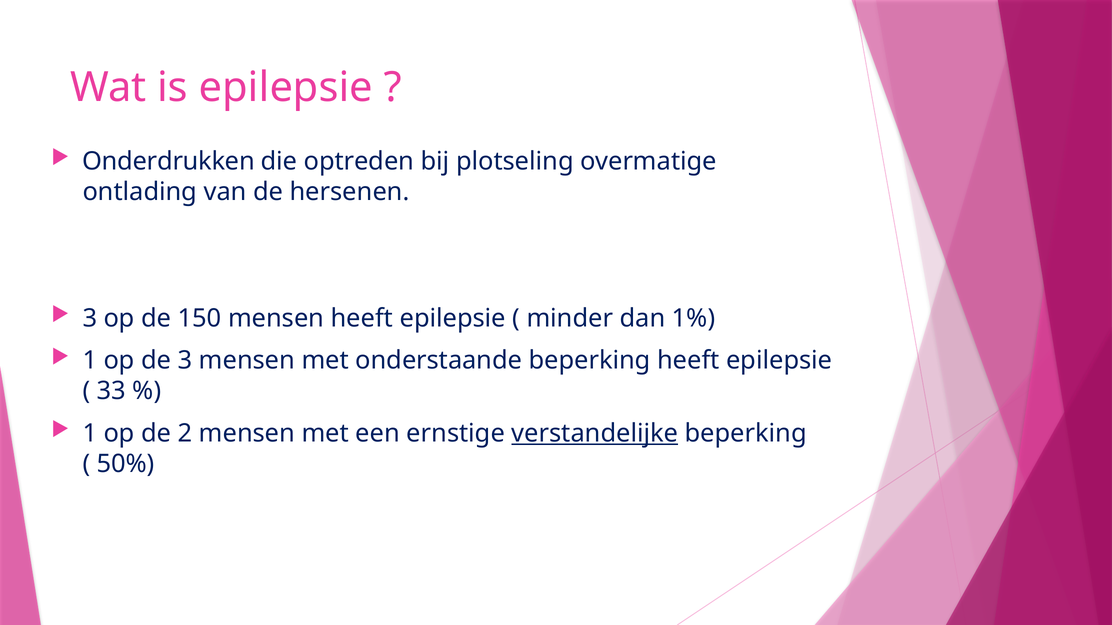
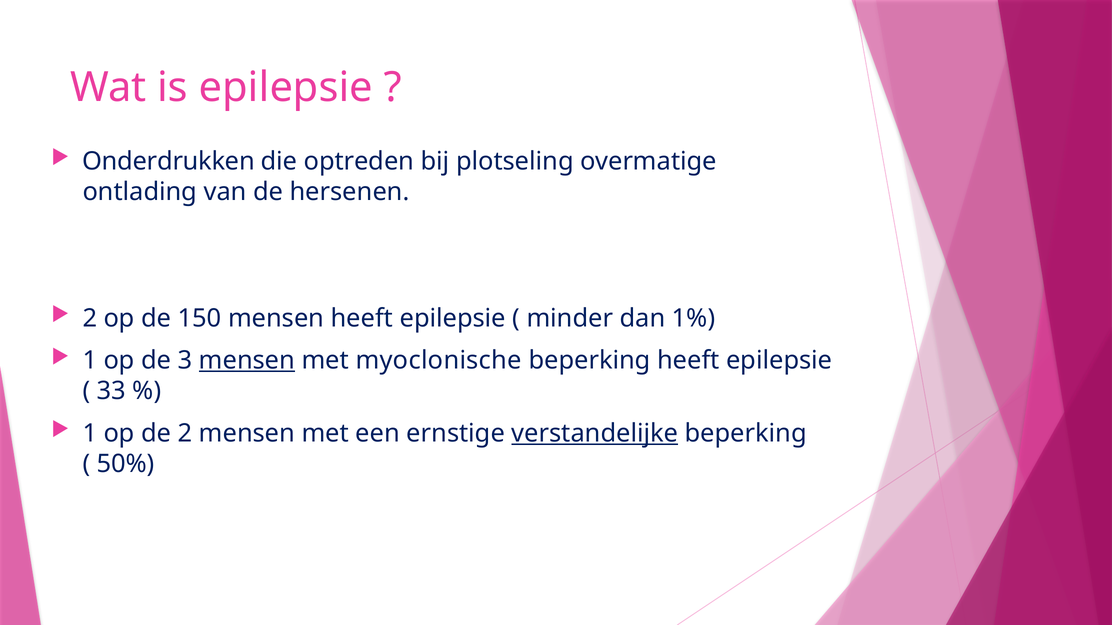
3 at (90, 319): 3 -> 2
mensen at (247, 361) underline: none -> present
onderstaande: onderstaande -> myoclonische
